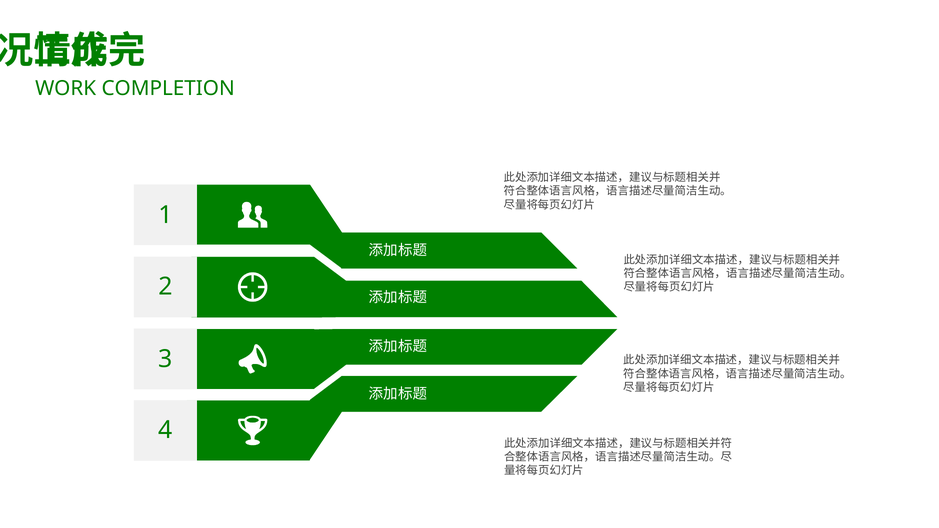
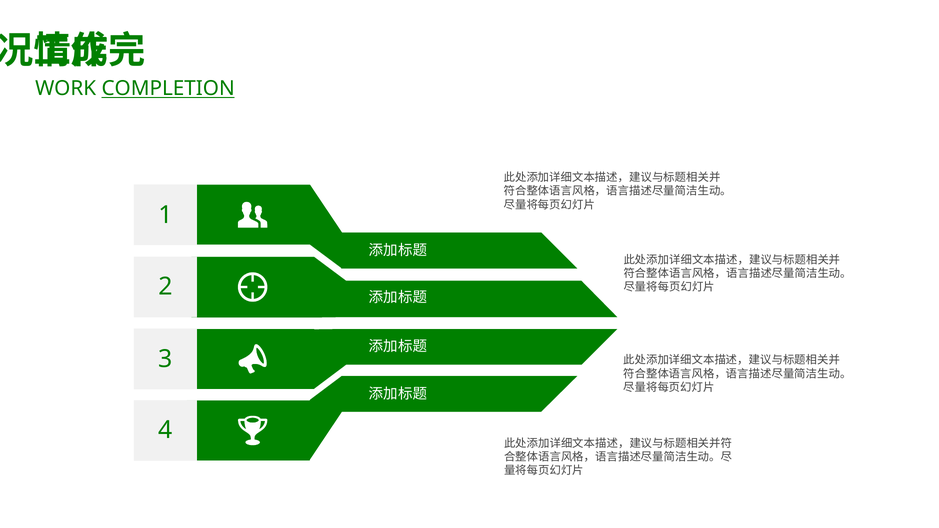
COMPLETION underline: none -> present
